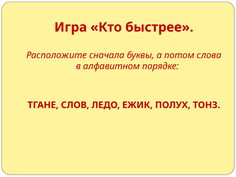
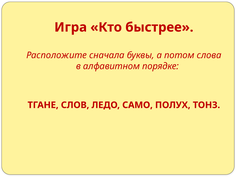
ЕЖИК: ЕЖИК -> САМО
